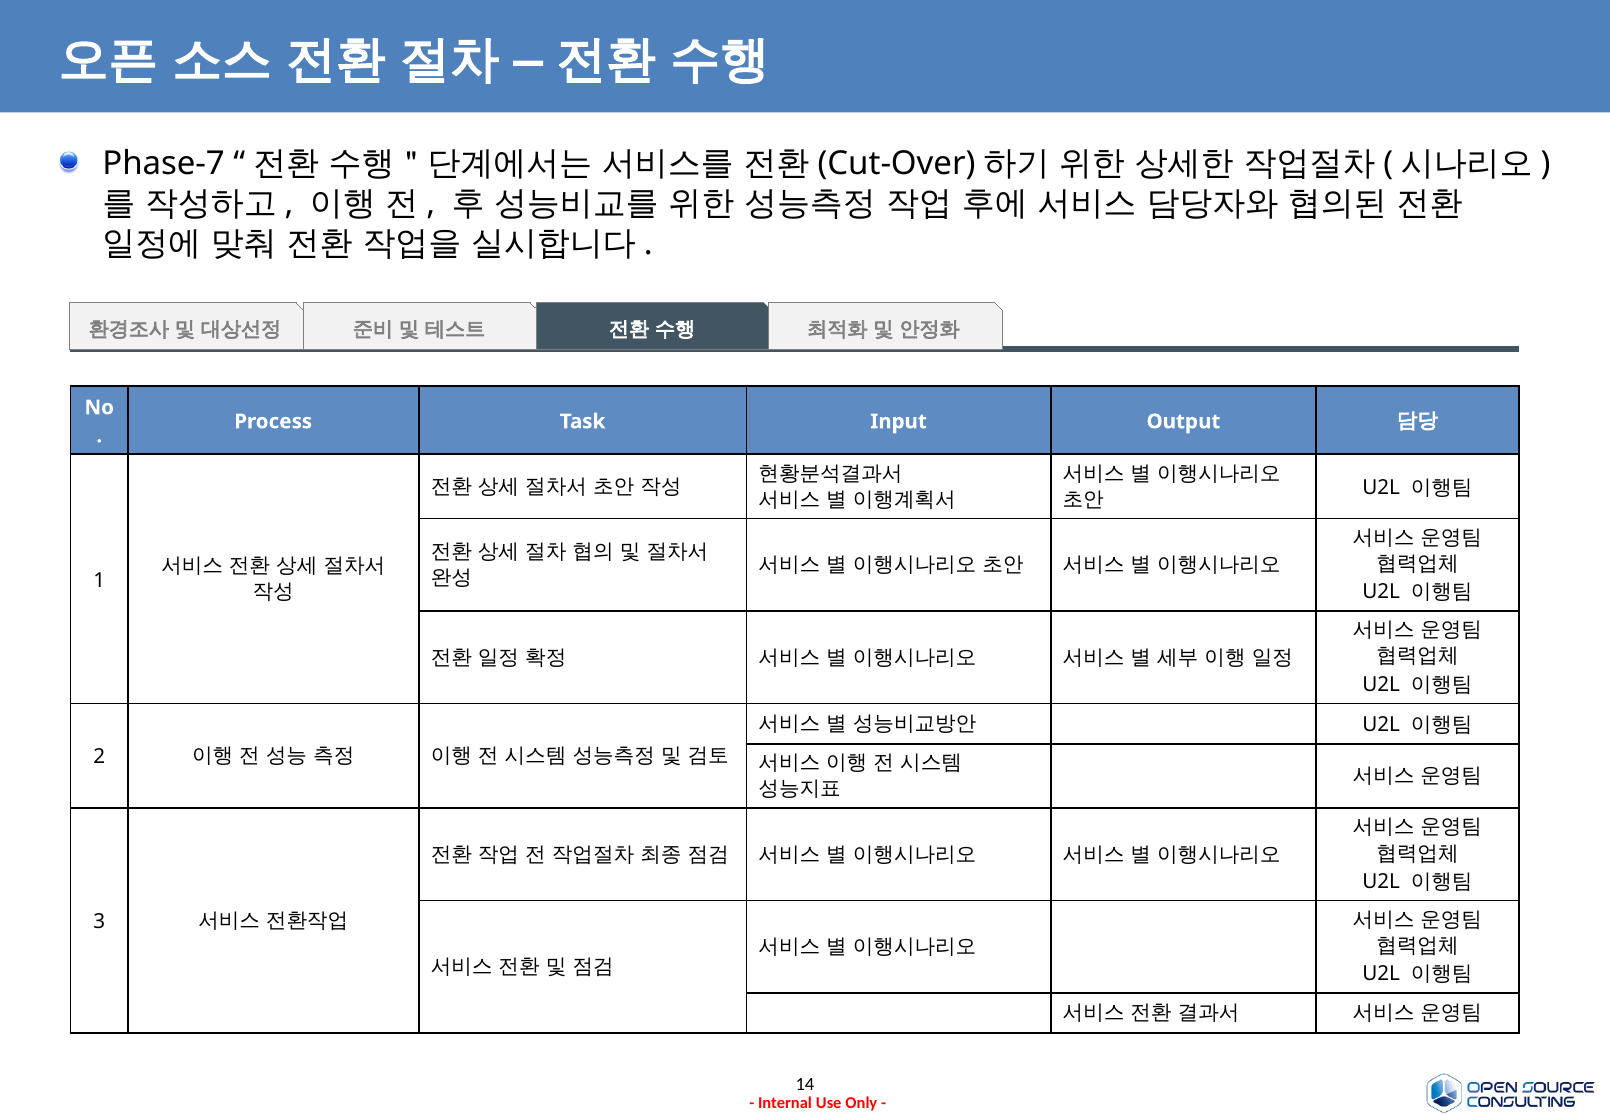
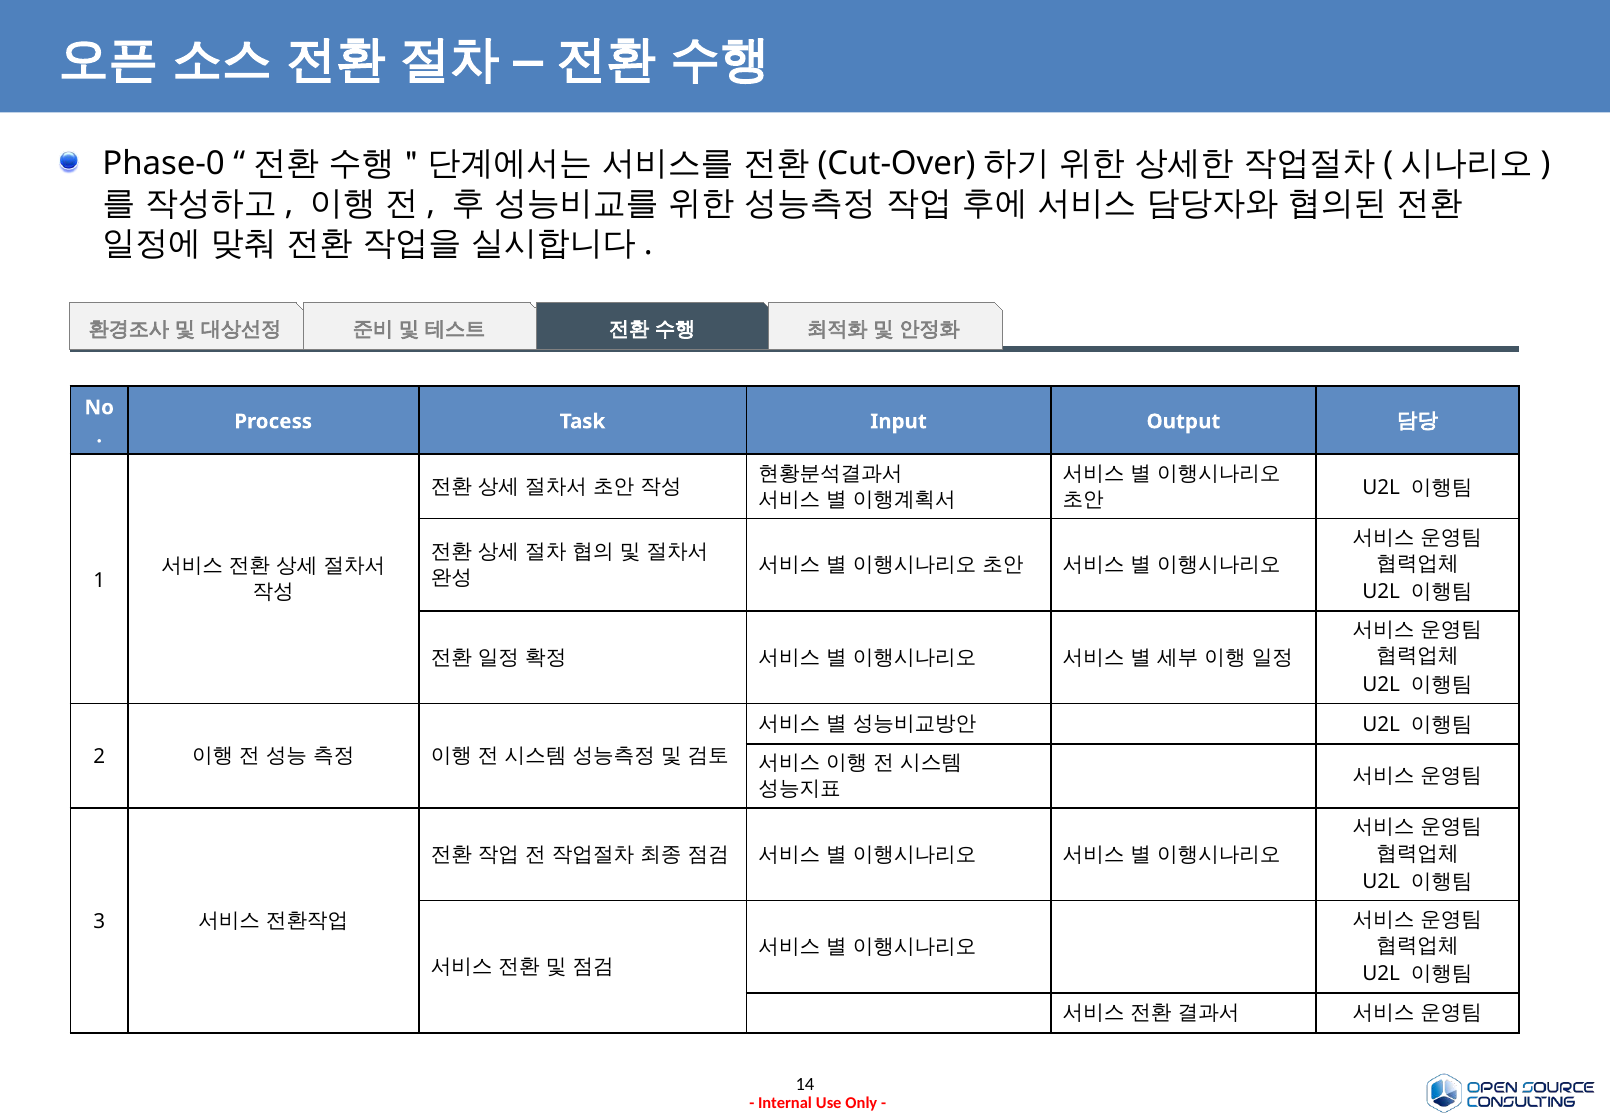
Phase-7: Phase-7 -> Phase-0
